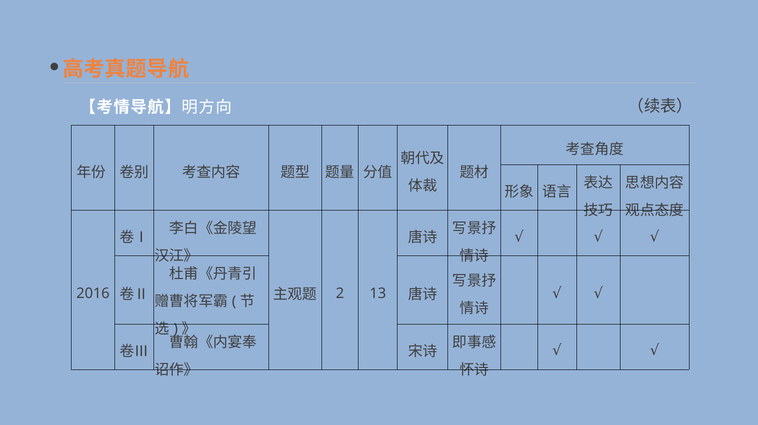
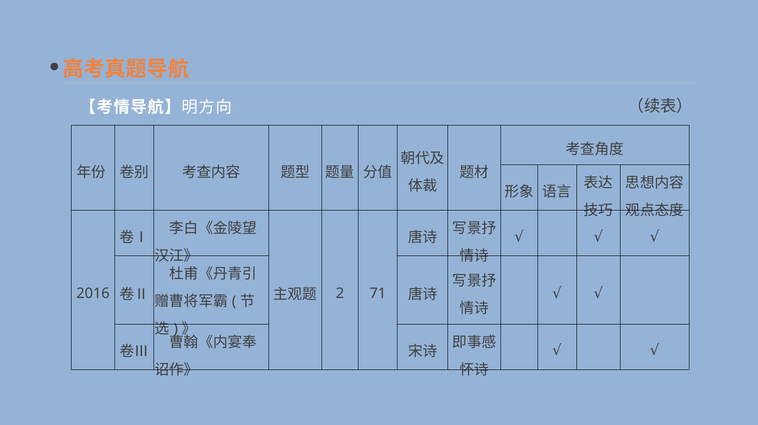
13: 13 -> 71
